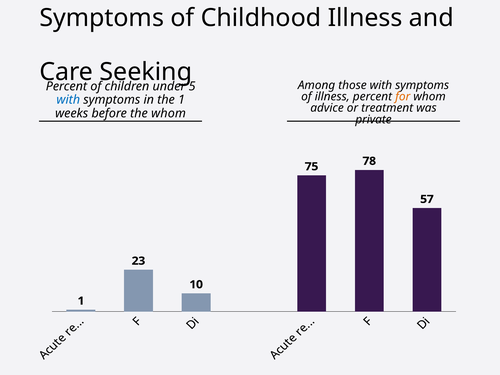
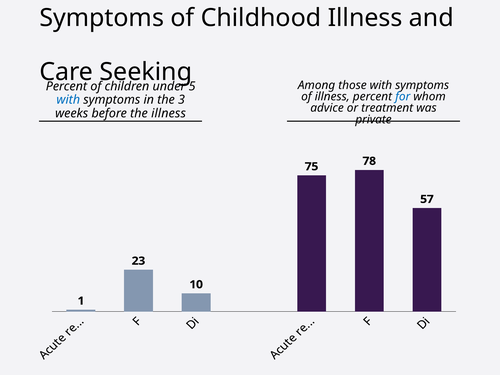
for colour: orange -> blue
the 1: 1 -> 3
the whom: whom -> illness
